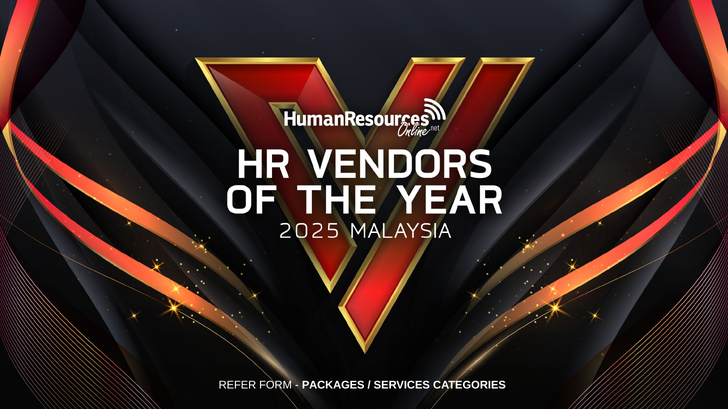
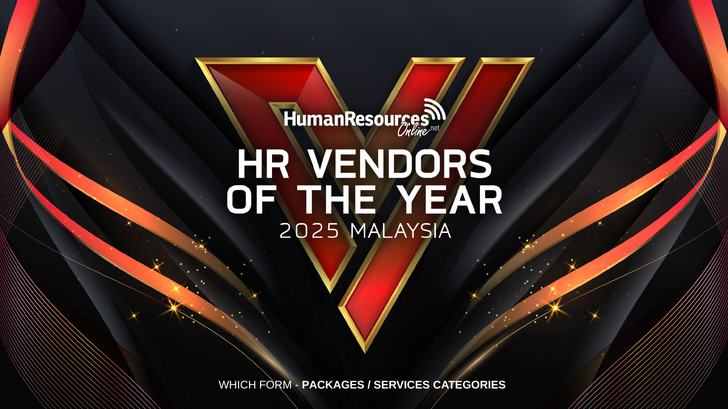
REFER: REFER -> WHICH
